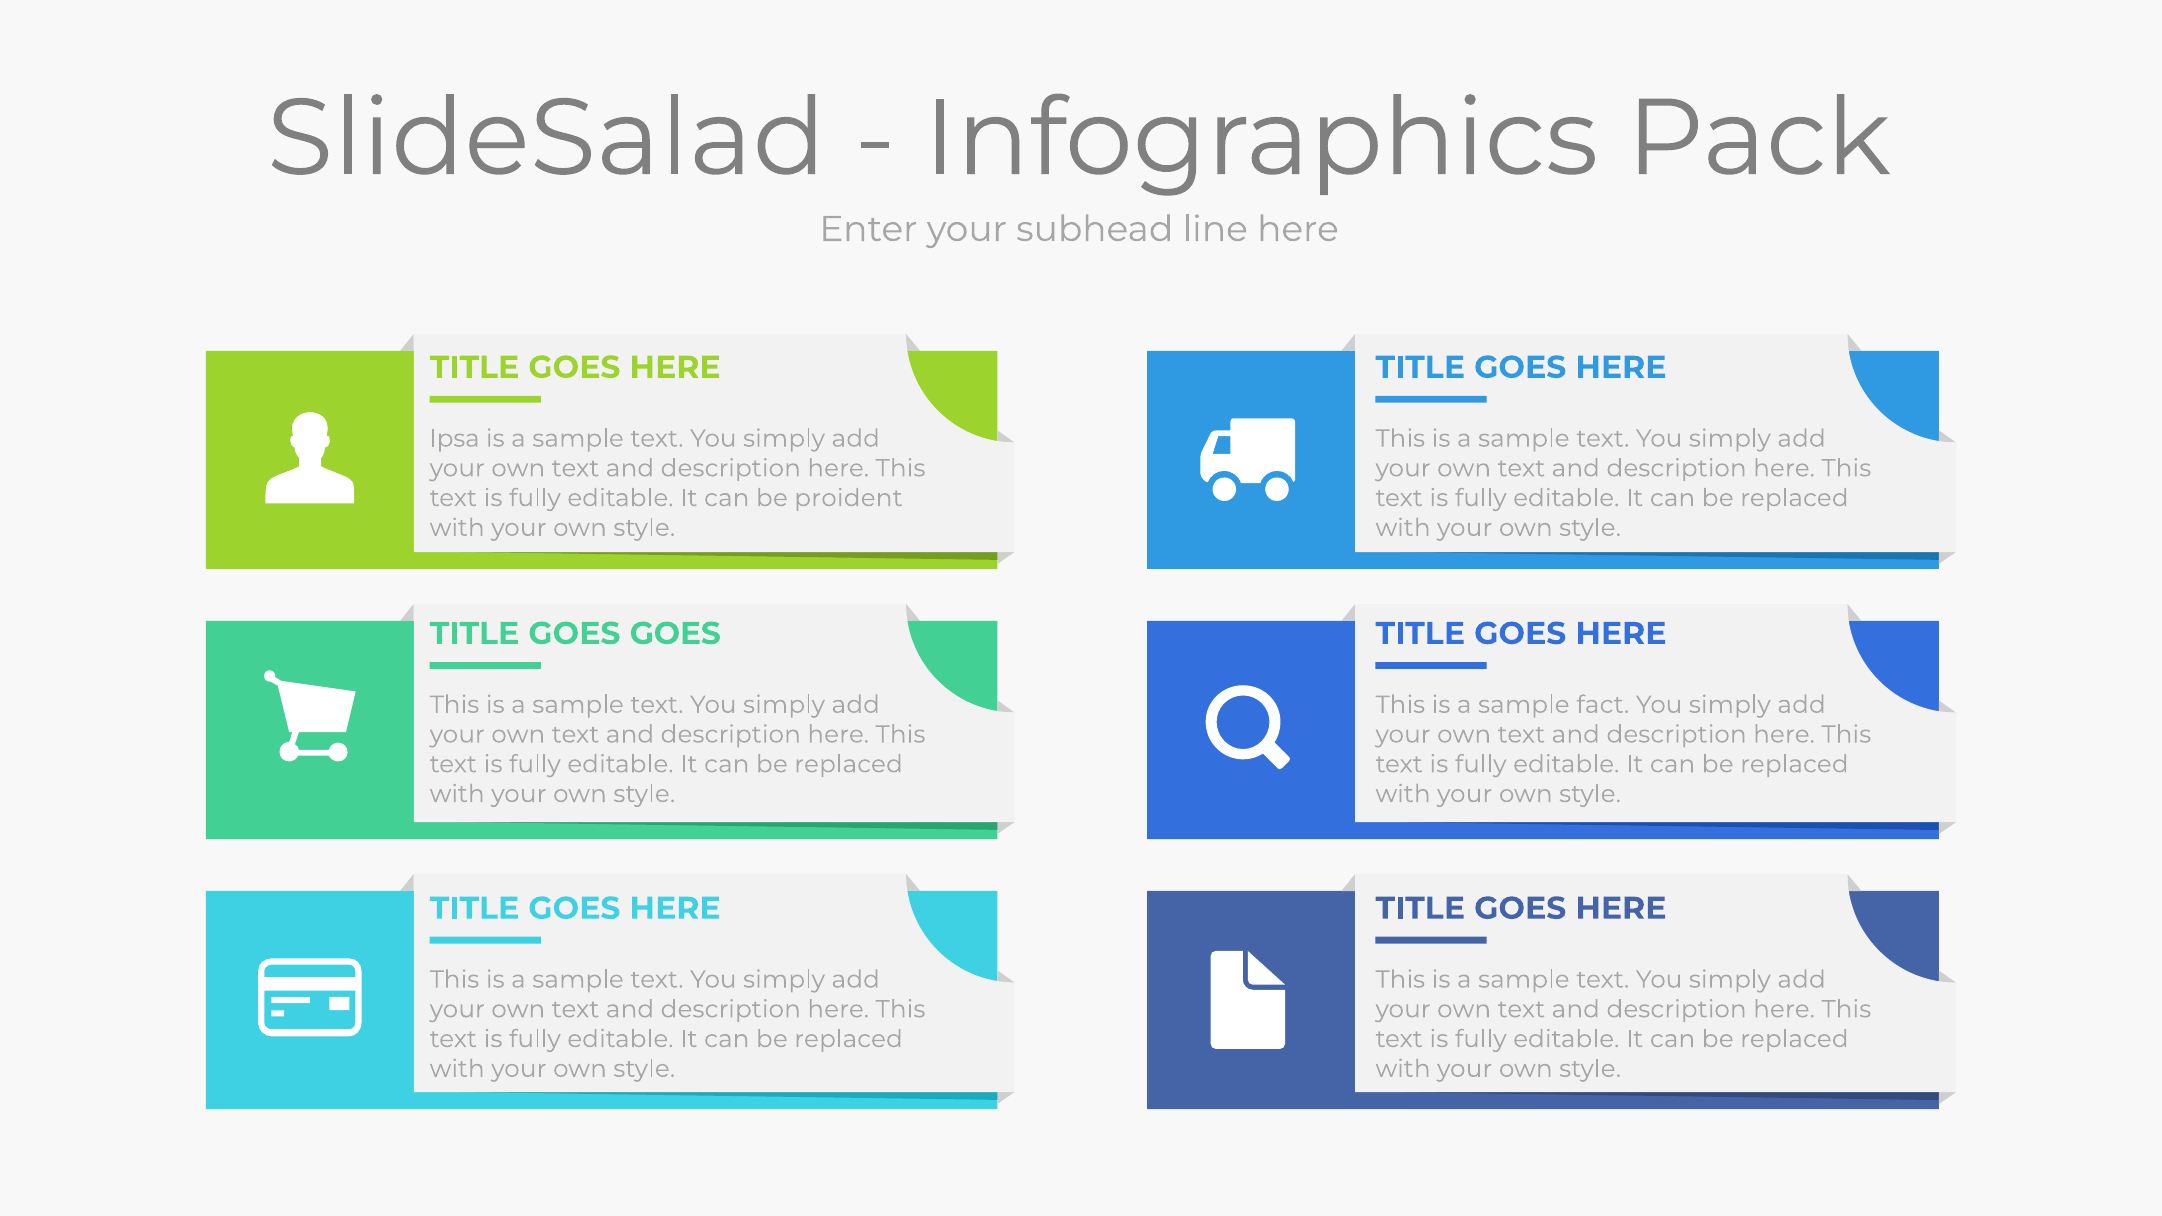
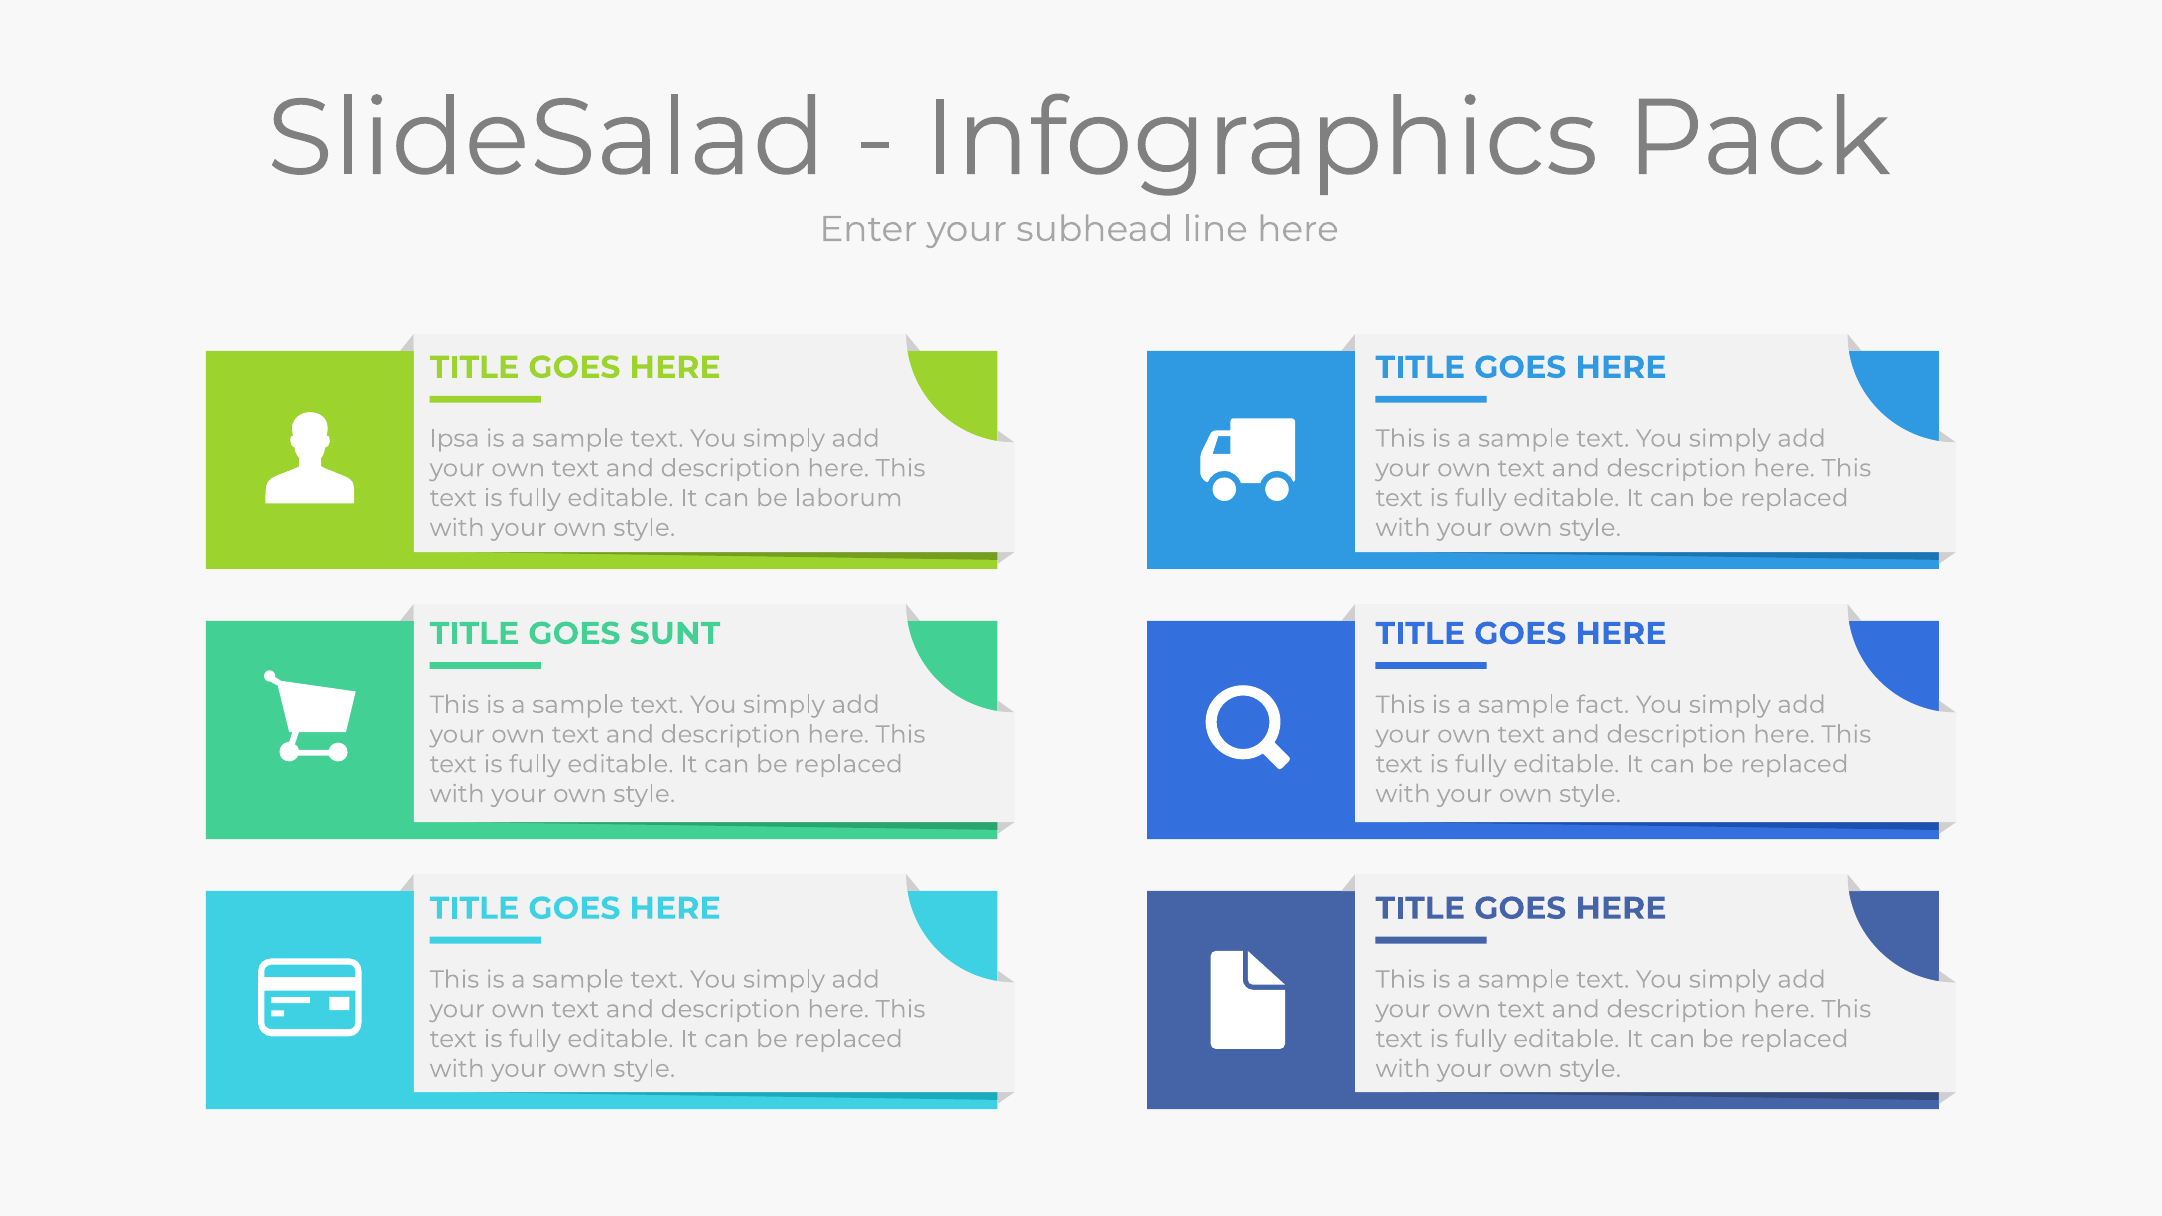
proident: proident -> laborum
GOES GOES: GOES -> SUNT
